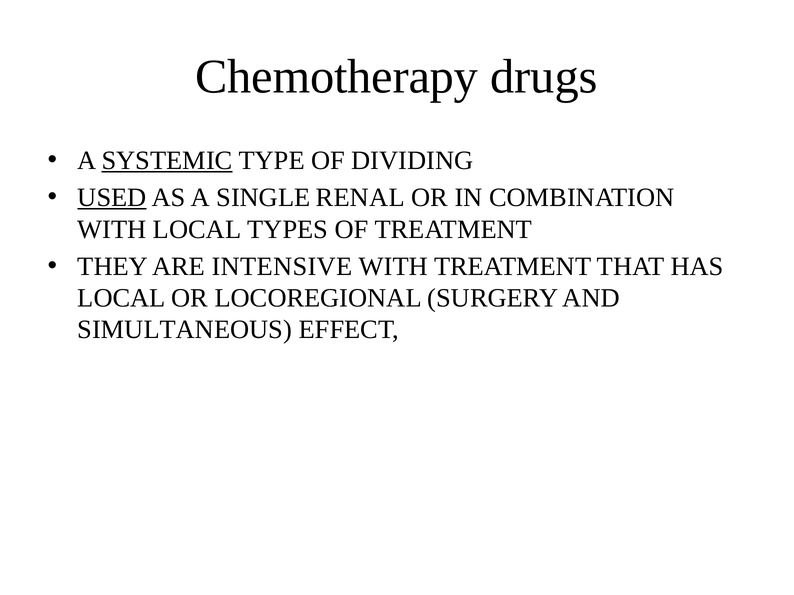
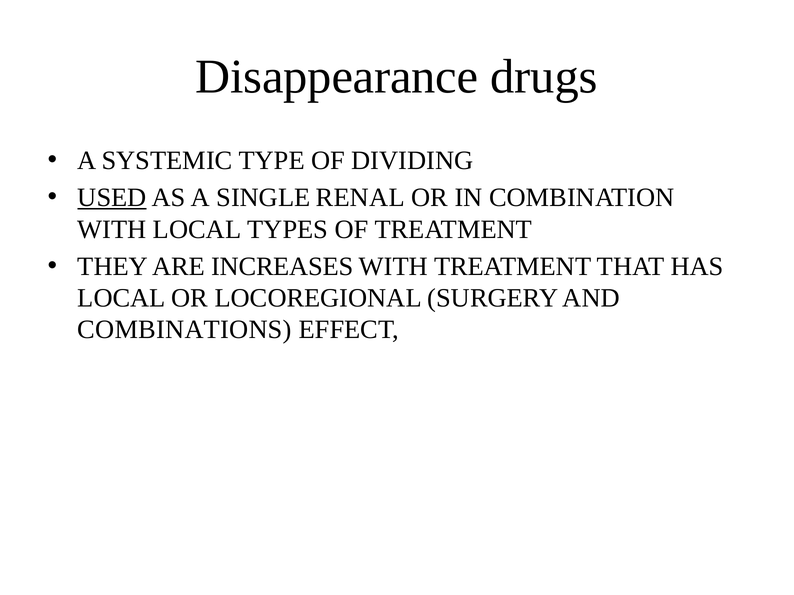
Chemotherapy: Chemotherapy -> Disappearance
SYSTEMIC underline: present -> none
INTENSIVE: INTENSIVE -> INCREASES
SIMULTANEOUS: SIMULTANEOUS -> COMBINATIONS
